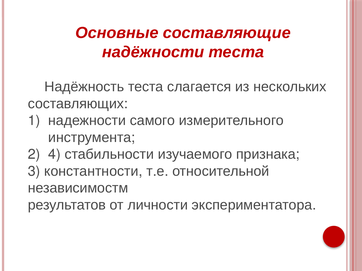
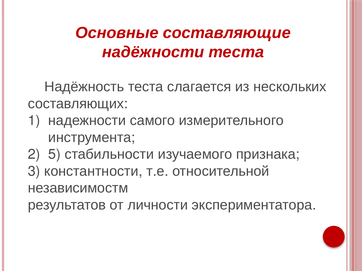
4: 4 -> 5
